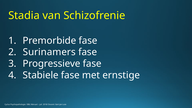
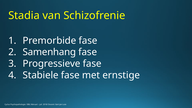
Surinamers: Surinamers -> Samenhang
